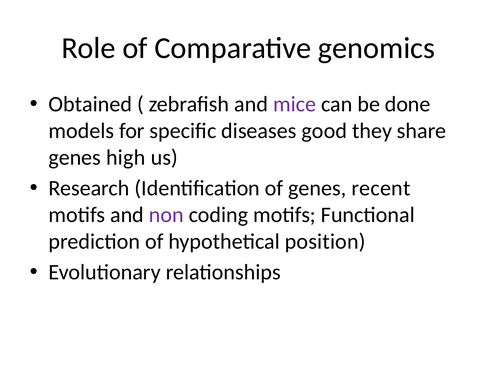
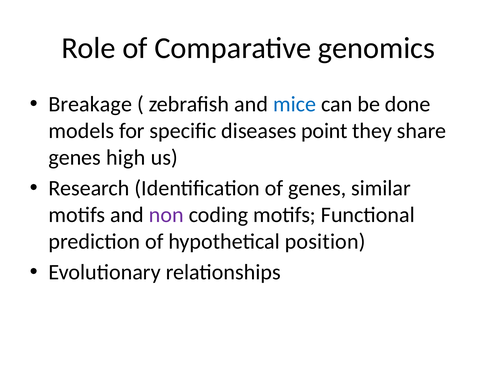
Obtained: Obtained -> Breakage
mice colour: purple -> blue
good: good -> point
recent: recent -> similar
